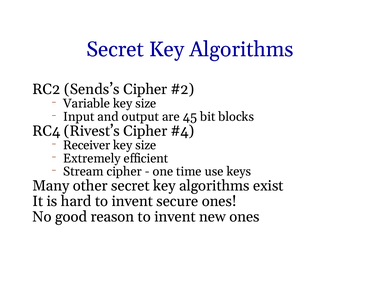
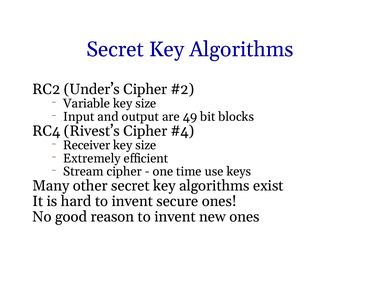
Sends’s: Sends’s -> Under’s
45: 45 -> 49
